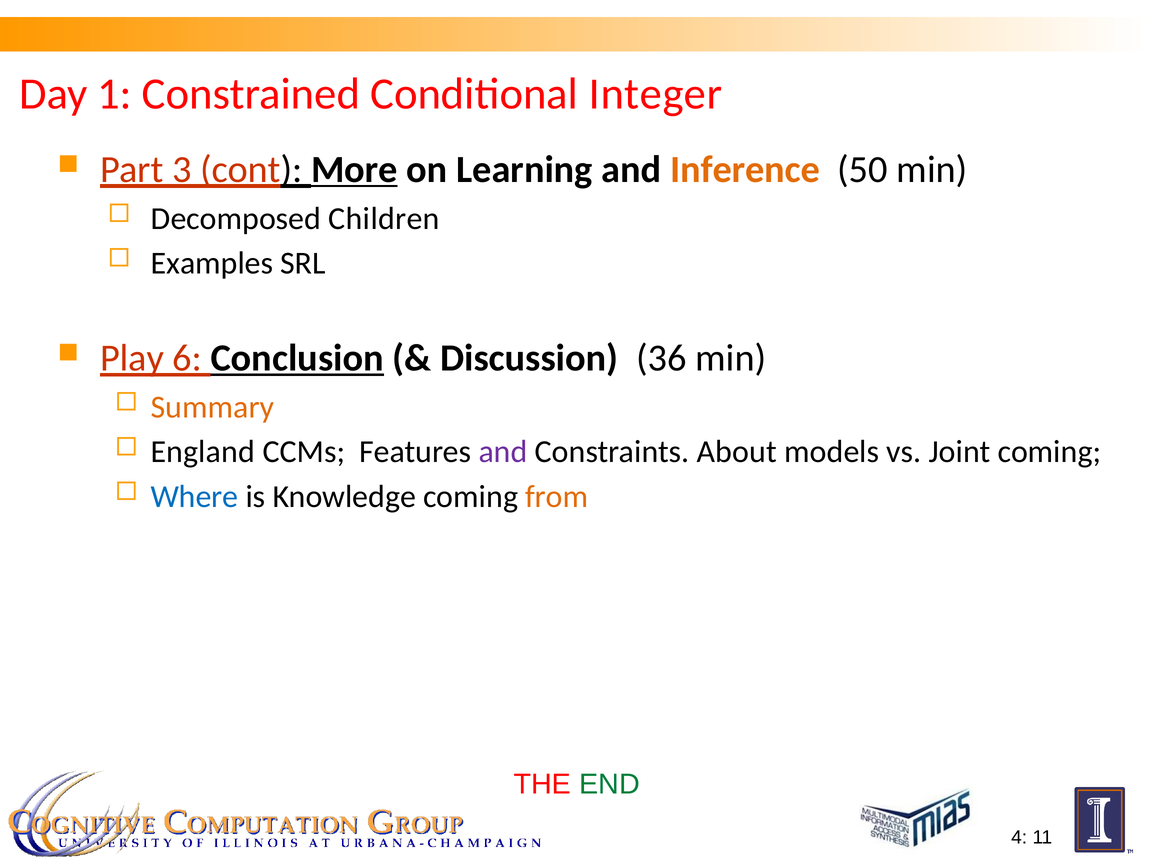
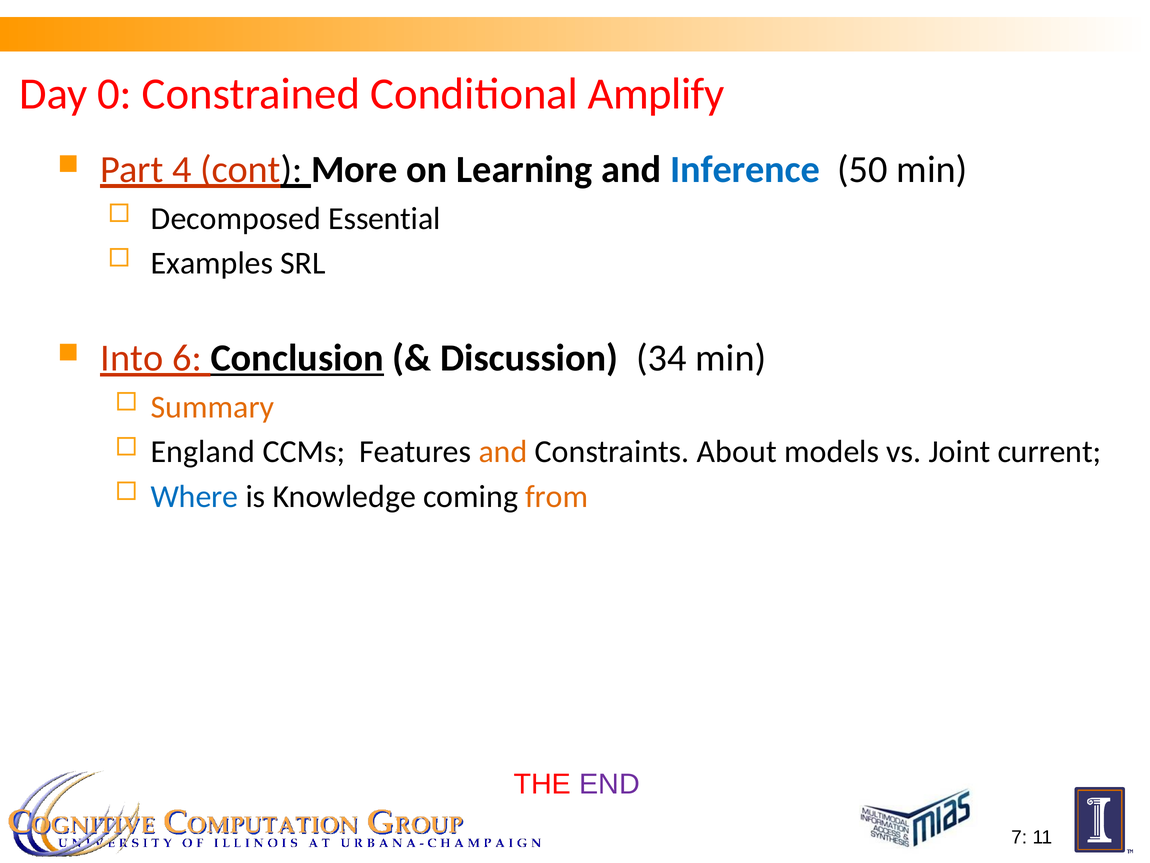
1: 1 -> 0
Integer: Integer -> Amplify
3: 3 -> 4
More underline: present -> none
Inference colour: orange -> blue
Children: Children -> Essential
Play: Play -> Into
36: 36 -> 34
and at (503, 452) colour: purple -> orange
Joint coming: coming -> current
END colour: green -> purple
4: 4 -> 7
